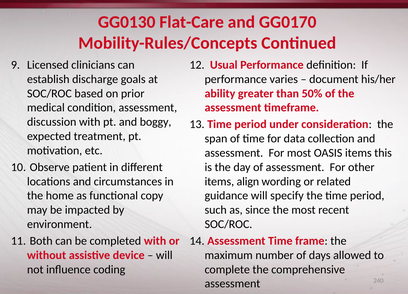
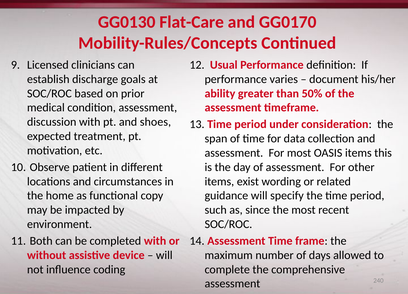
boggy: boggy -> shoes
align: align -> exist
